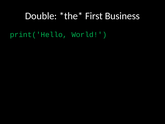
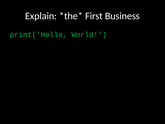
Double: Double -> Explain
